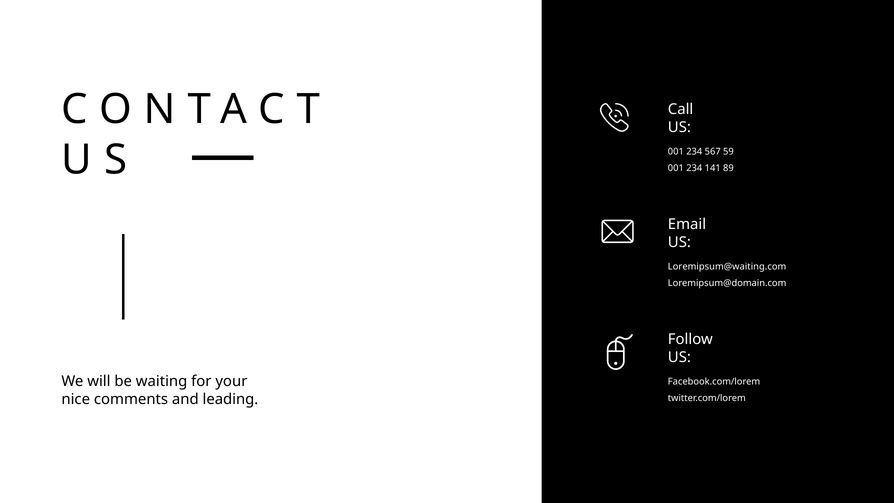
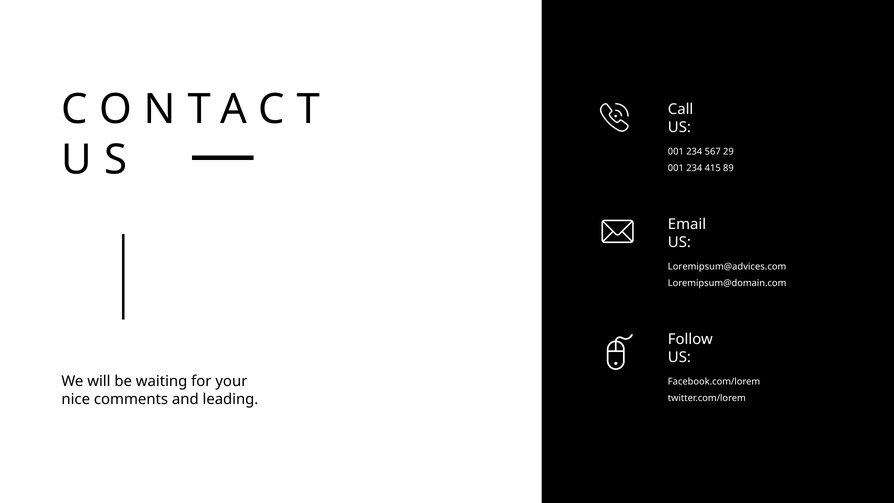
59: 59 -> 29
141: 141 -> 415
Loremipsum@waiting.com: Loremipsum@waiting.com -> Loremipsum@advices.com
